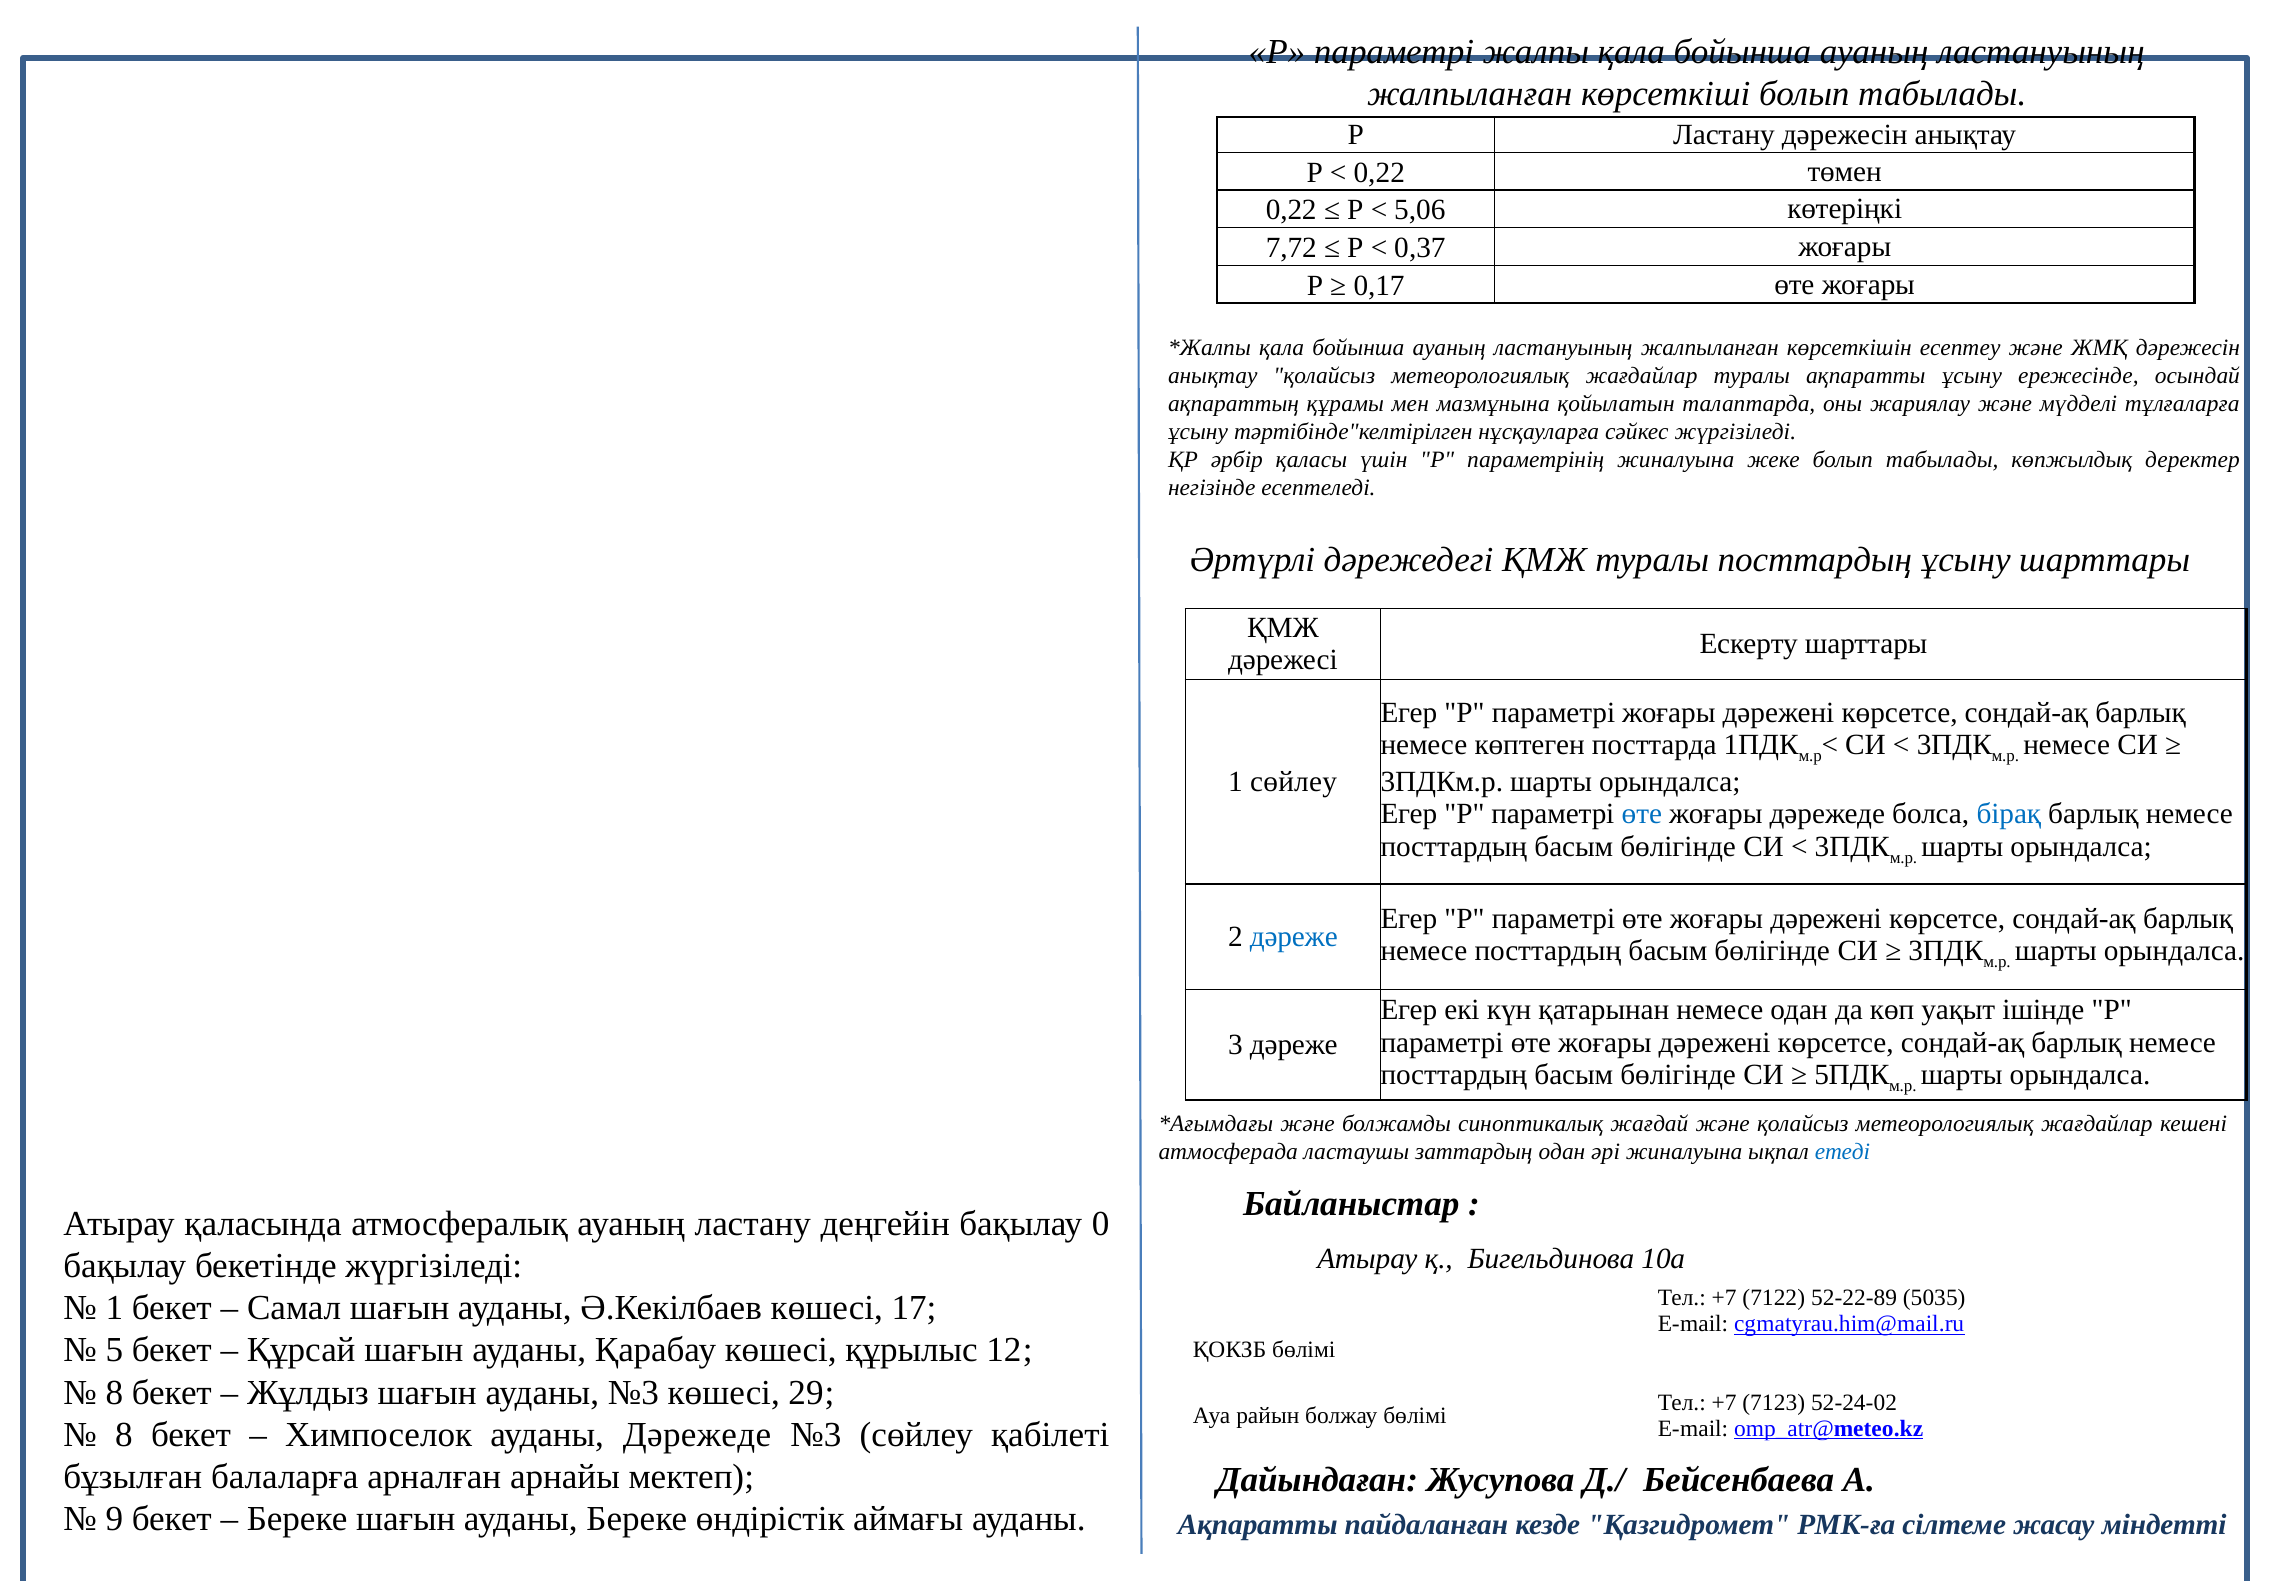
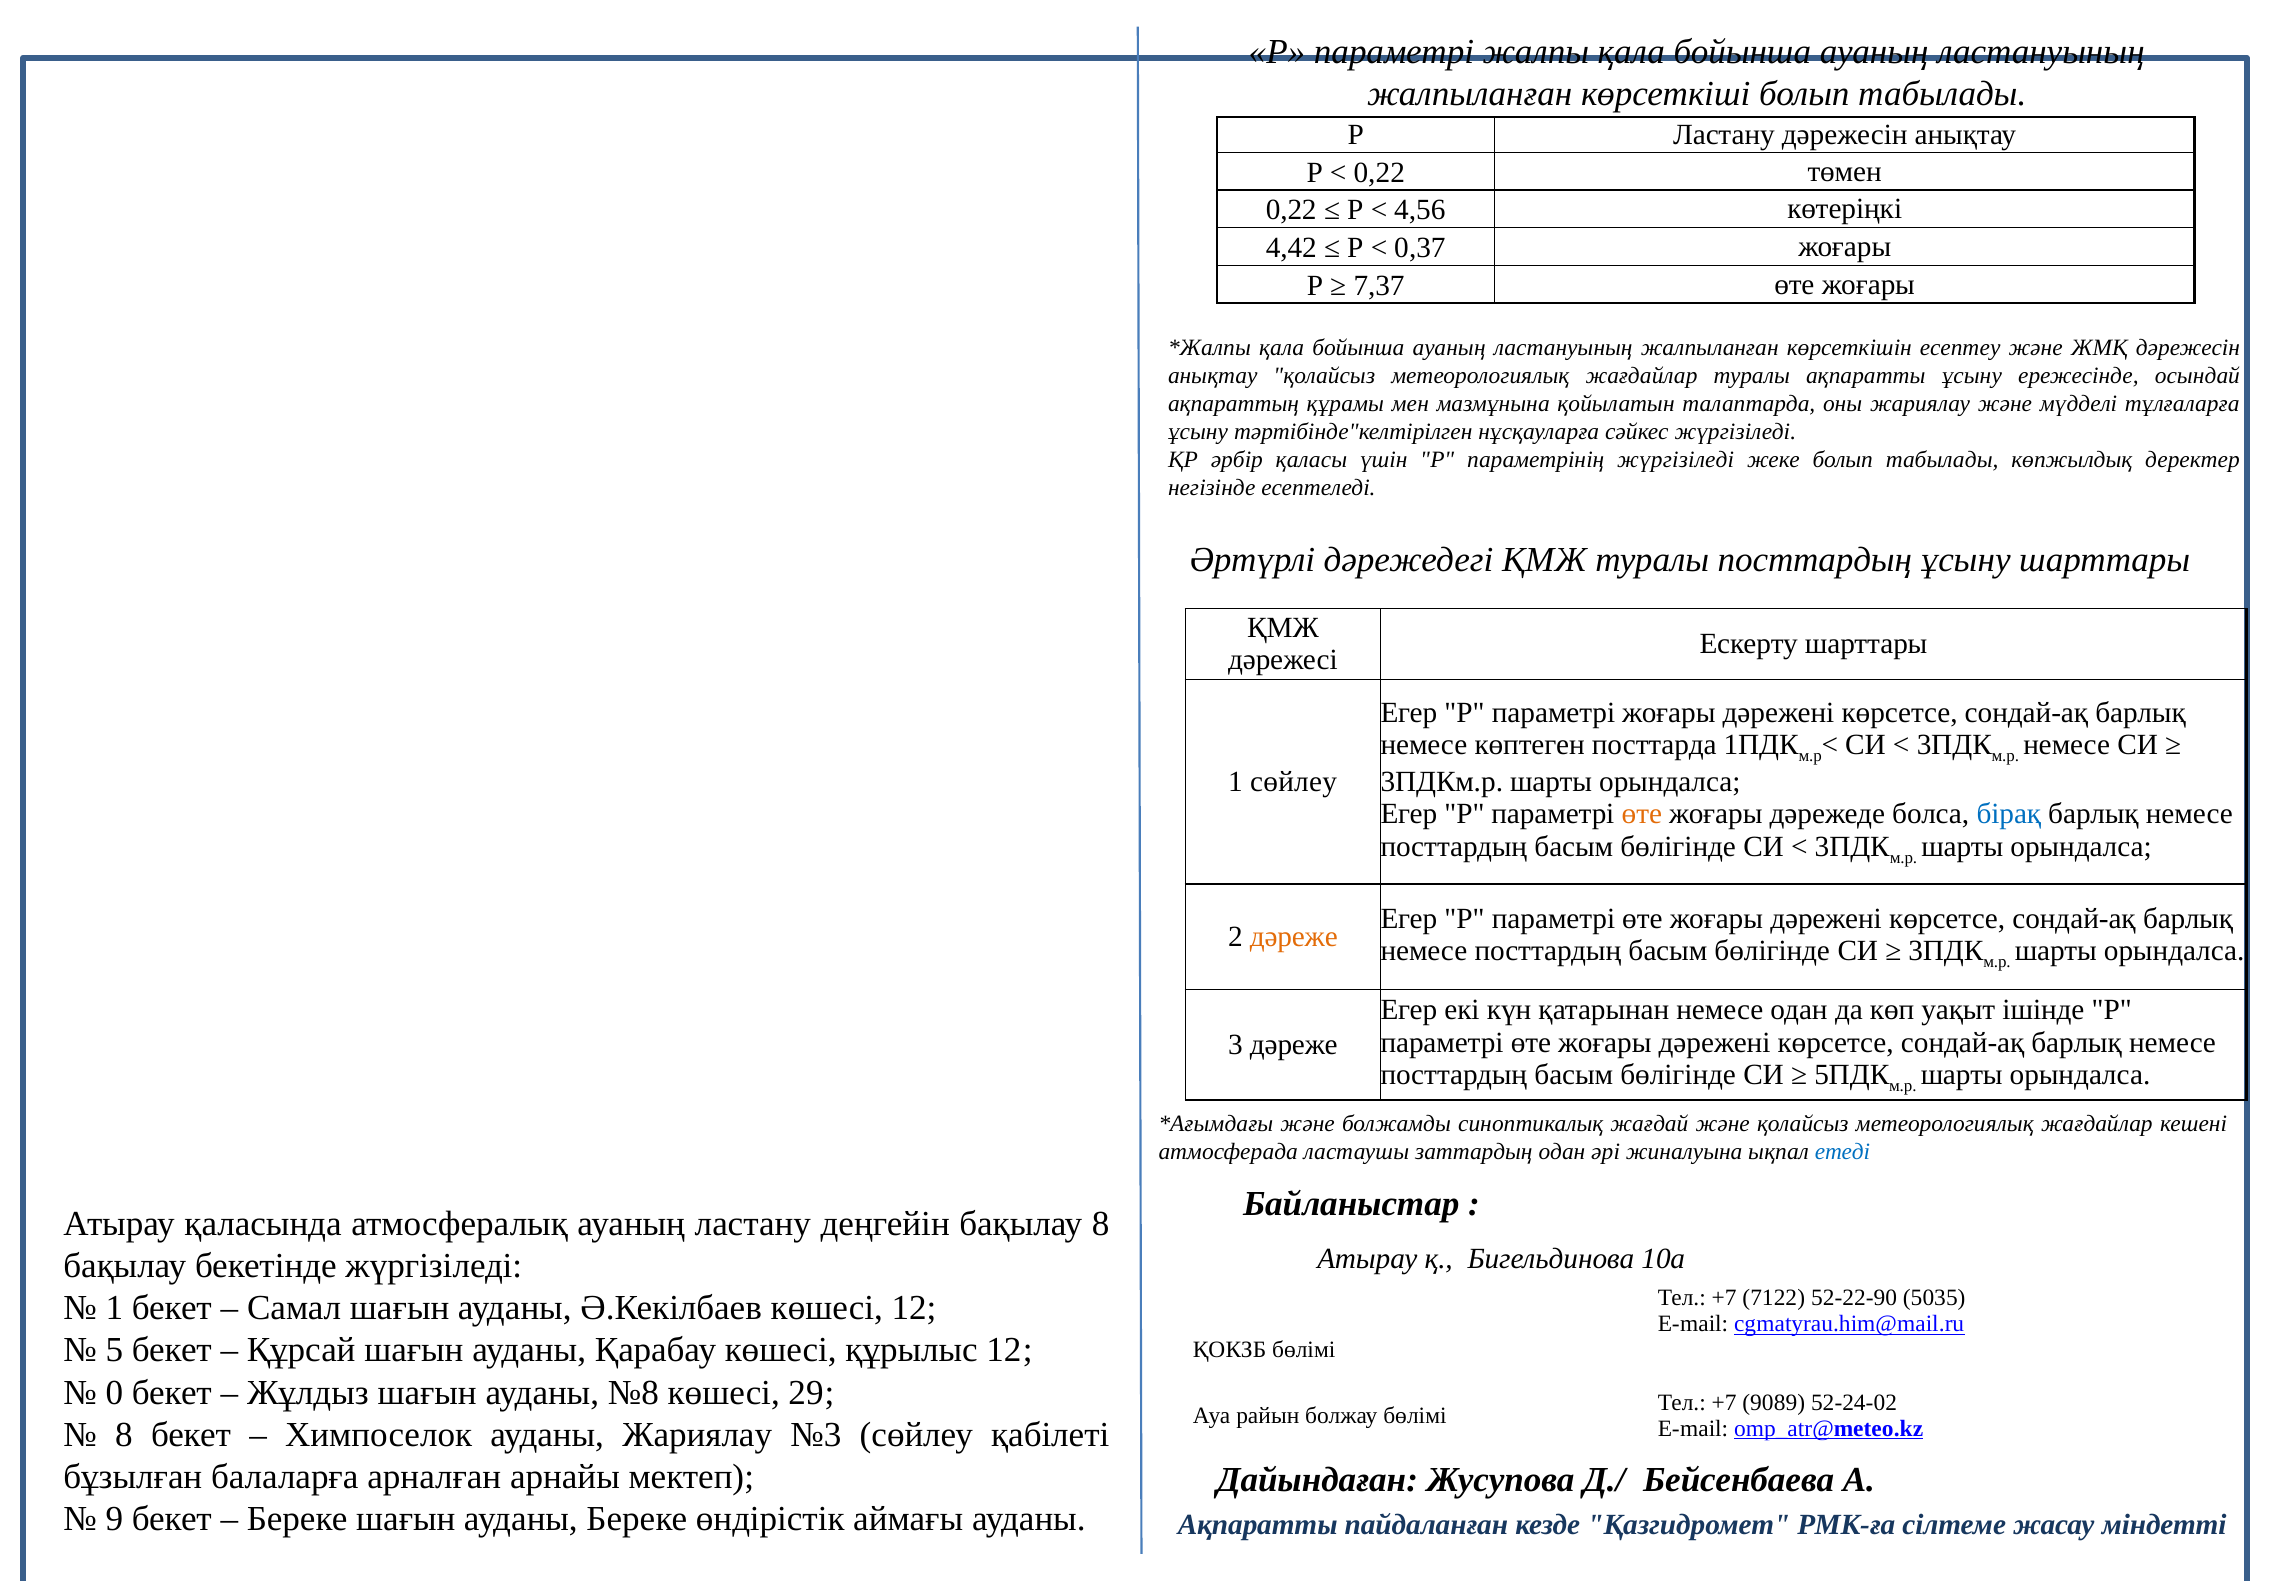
5,06: 5,06 -> 4,56
7,72: 7,72 -> 4,42
0,17: 0,17 -> 7,37
параметрінің жиналуына: жиналуына -> жүргізіледі
өте at (1642, 814) colour: blue -> orange
дәреже at (1294, 937) colour: blue -> orange
бақылау 0: 0 -> 8
52-22-89: 52-22-89 -> 52-22-90
көшесі 17: 17 -> 12
8 at (114, 1392): 8 -> 0
ауданы №3: №3 -> №8
7123: 7123 -> 9089
ауданы Дәрежеде: Дәрежеде -> Жариялау
